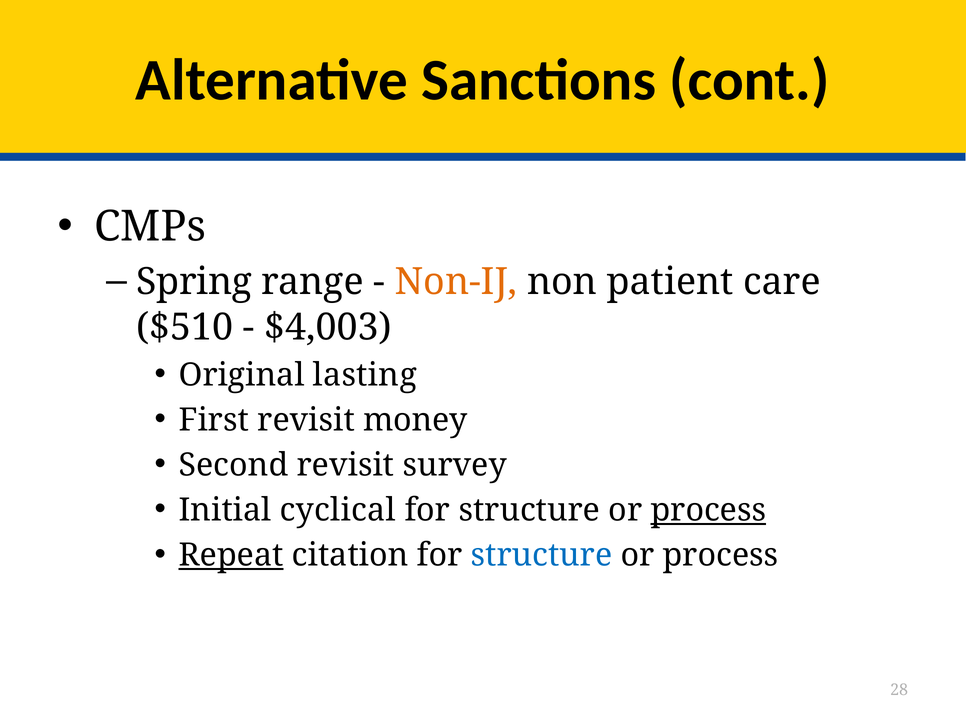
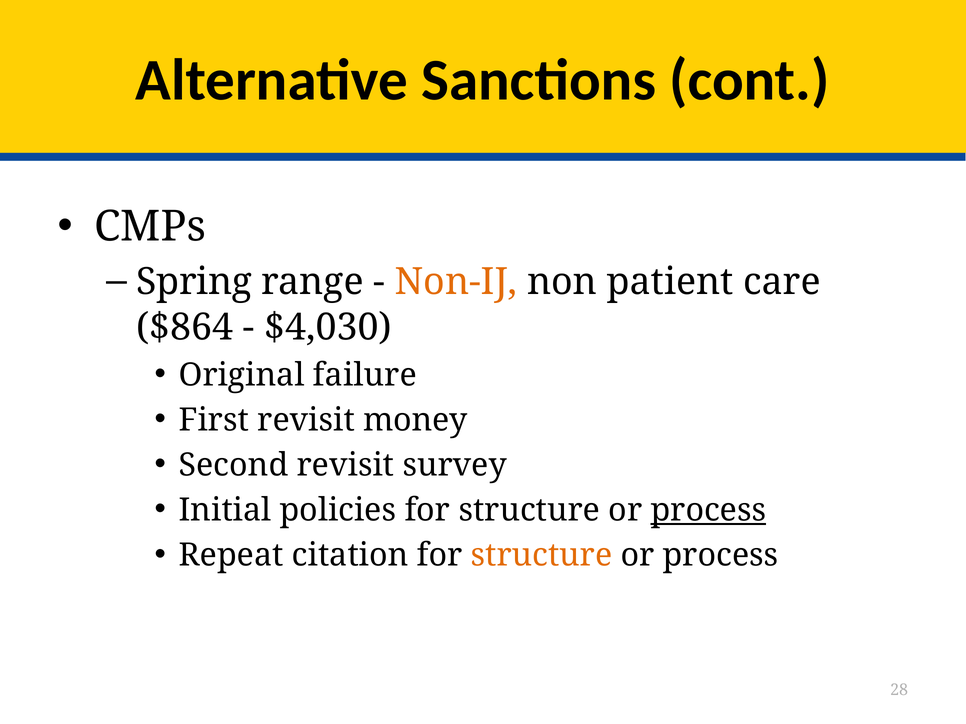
$510: $510 -> $864
$4,003: $4,003 -> $4,030
lasting: lasting -> failure
cyclical: cyclical -> policies
Repeat underline: present -> none
structure at (542, 556) colour: blue -> orange
